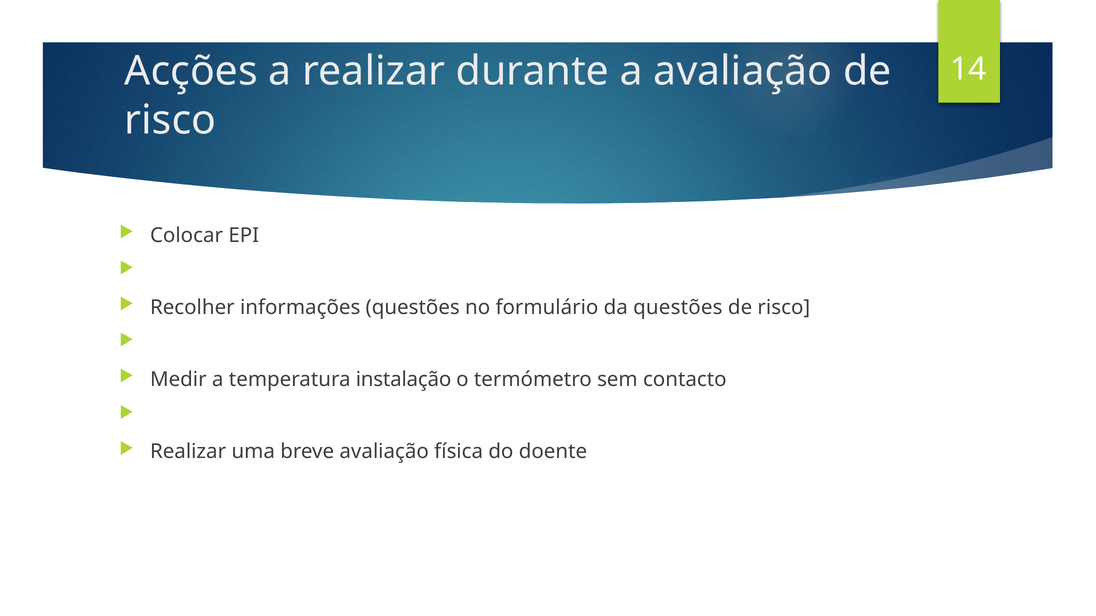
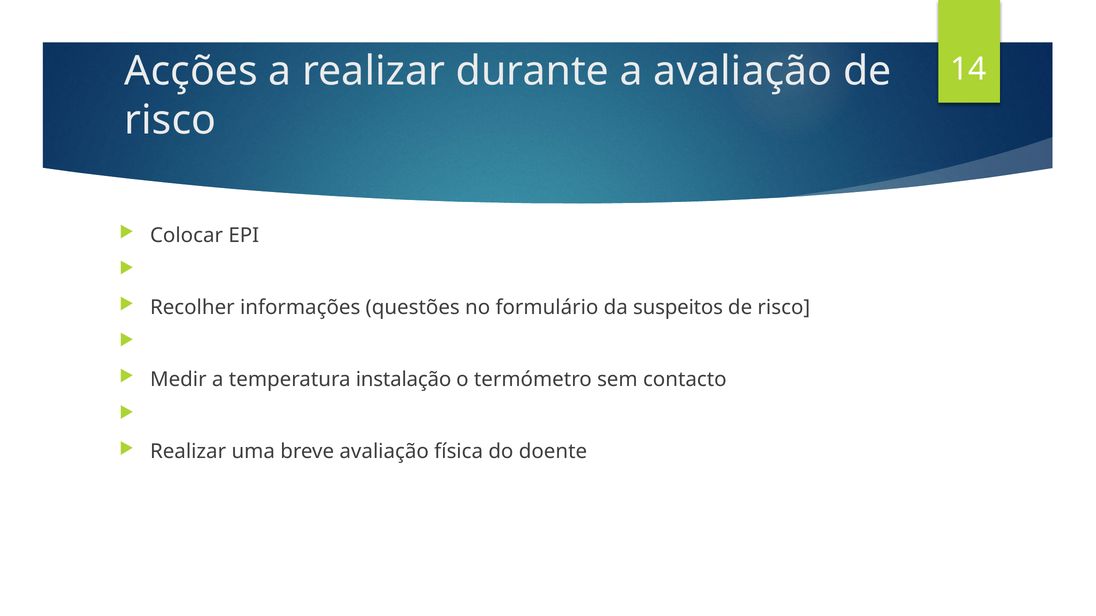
da questões: questões -> suspeitos
